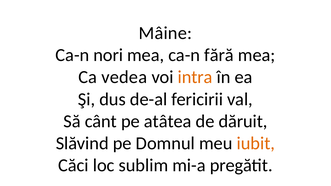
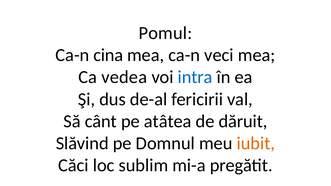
Mâine: Mâine -> Pomul
nori: nori -> cina
fără: fără -> veci
intra colour: orange -> blue
